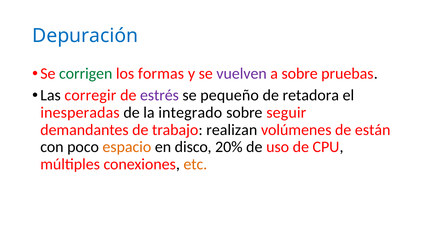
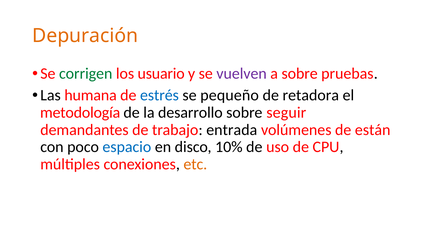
Depuración colour: blue -> orange
formas: formas -> usuario
corregir: corregir -> humana
estrés colour: purple -> blue
inesperadas: inesperadas -> metodología
integrado: integrado -> desarrollo
realizan: realizan -> entrada
espacio colour: orange -> blue
20%: 20% -> 10%
